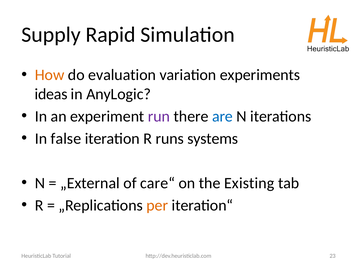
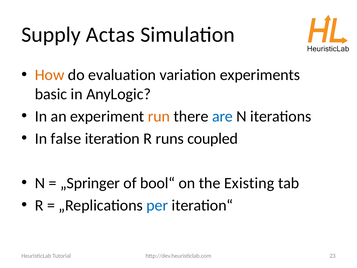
Rapid: Rapid -> Actas
ideas: ideas -> basic
run colour: purple -> orange
systems: systems -> coupled
„External: „External -> „Springer
care“: care“ -> bool“
per colour: orange -> blue
